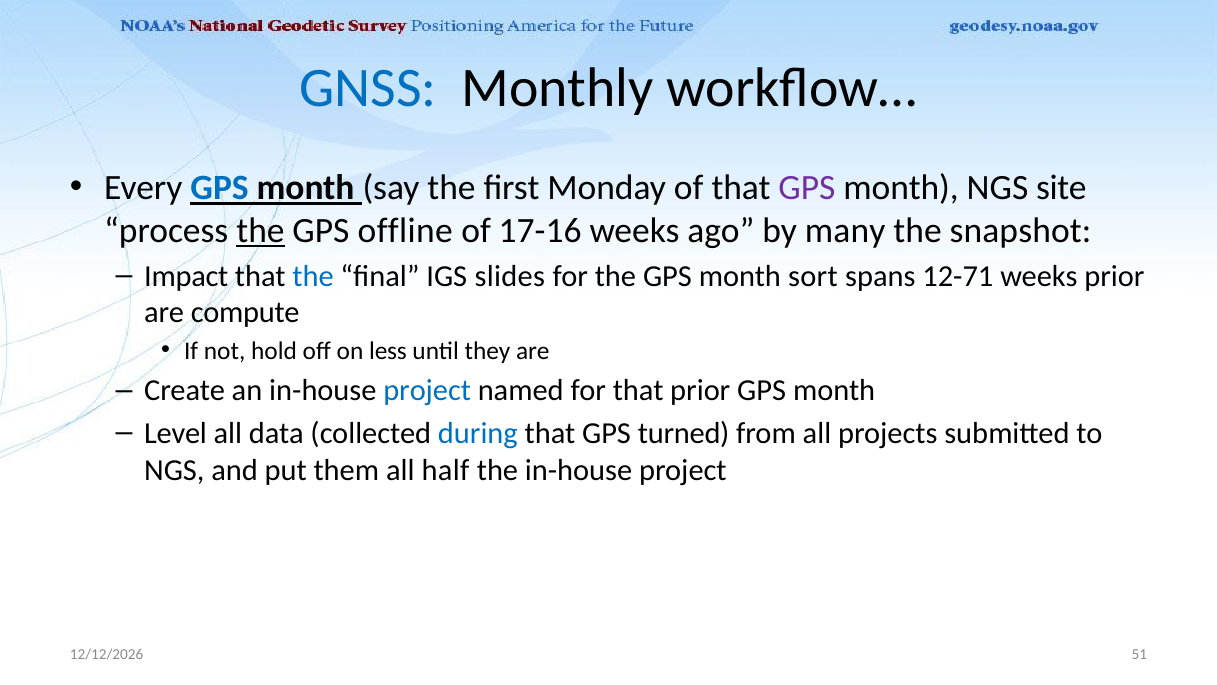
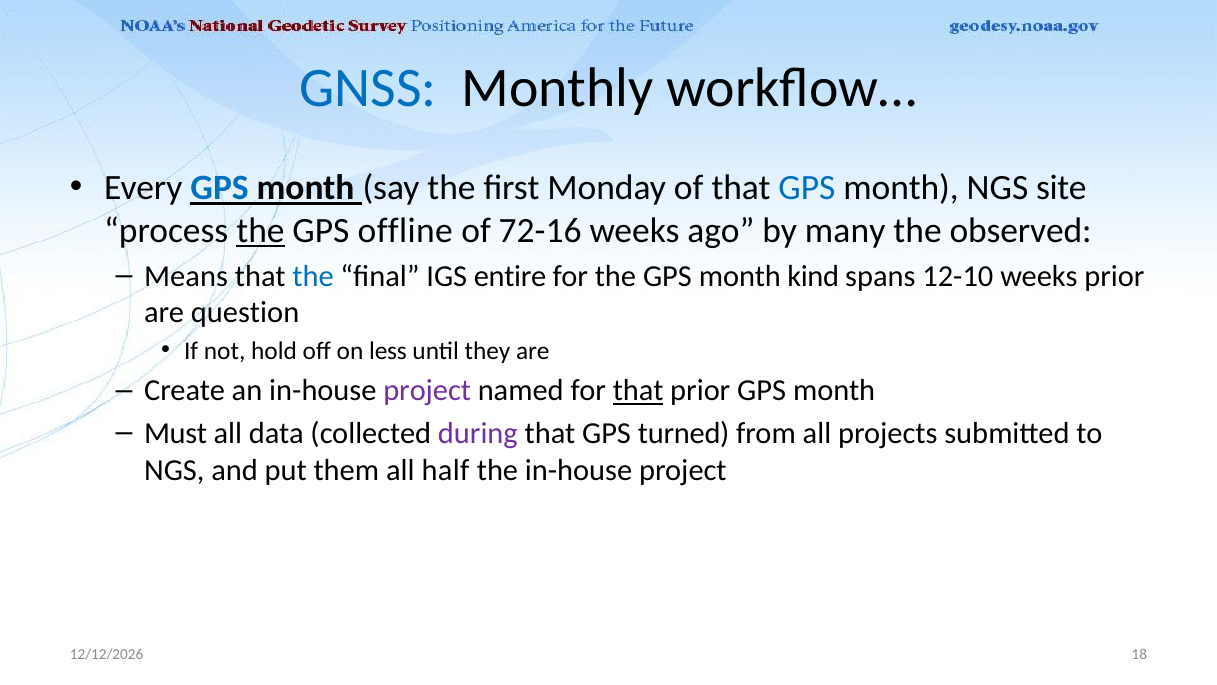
GPS at (807, 188) colour: purple -> blue
17-16: 17-16 -> 72-16
snapshot: snapshot -> observed
Impact: Impact -> Means
slides: slides -> entire
sort: sort -> kind
12-71: 12-71 -> 12-10
compute: compute -> question
project at (427, 391) colour: blue -> purple
that at (638, 391) underline: none -> present
Level: Level -> Must
during colour: blue -> purple
51: 51 -> 18
